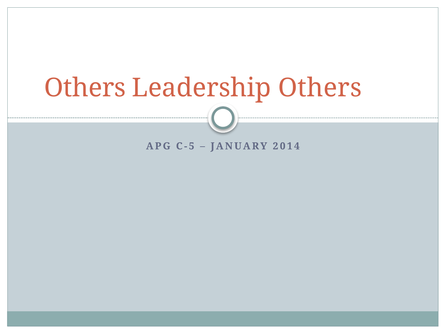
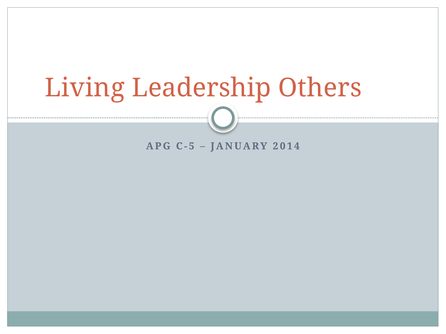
Others at (85, 88): Others -> Living
